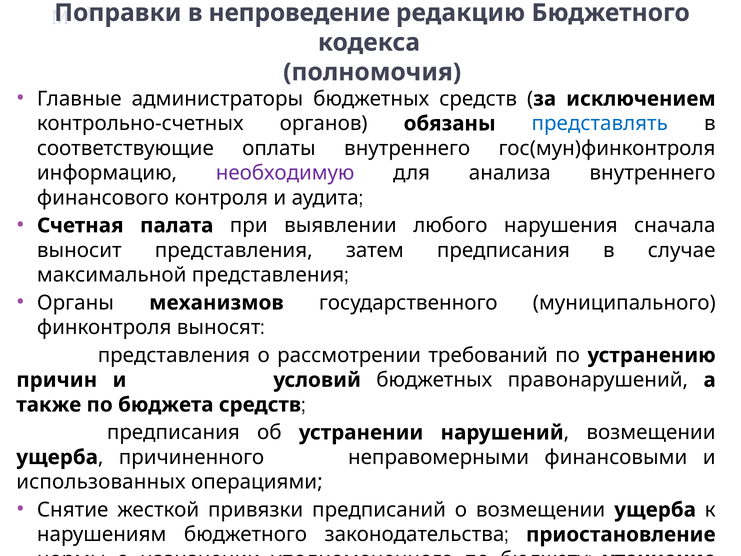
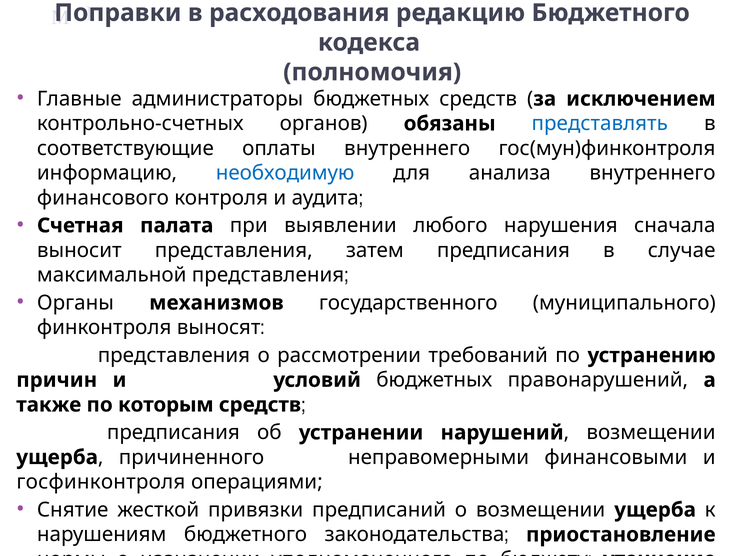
непроведение: непроведение -> расходования
необходимую colour: purple -> blue
бюджета: бюджета -> которым
использованных at (101, 482): использованных -> госфинконтроля
